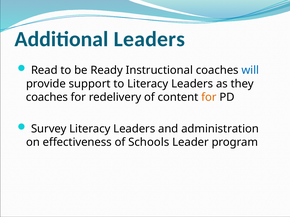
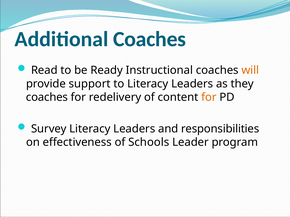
Additional Leaders: Leaders -> Coaches
will colour: blue -> orange
administration: administration -> responsibilities
